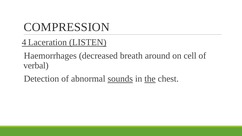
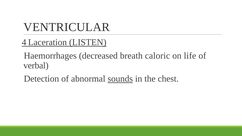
COMPRESSION: COMPRESSION -> VENTRICULAR
around: around -> caloric
cell: cell -> life
the underline: present -> none
